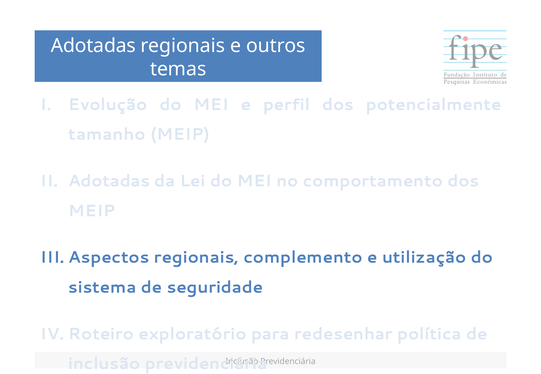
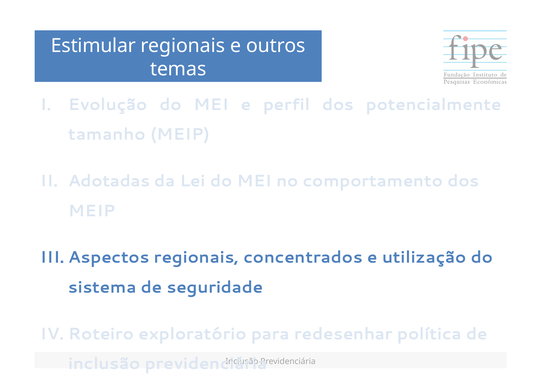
Adotadas at (93, 46): Adotadas -> Estimular
complemento: complemento -> concentrados
